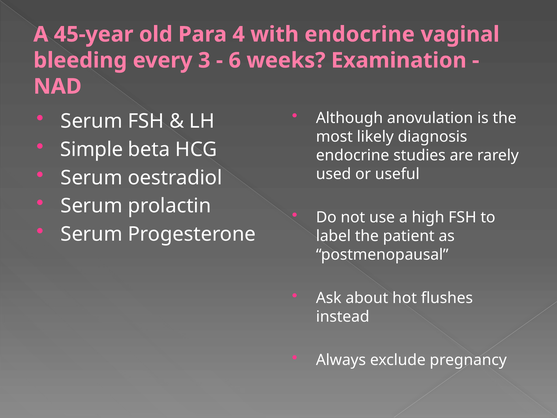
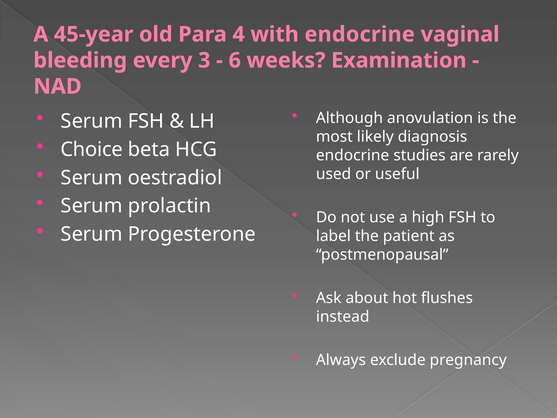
Simple: Simple -> Choice
